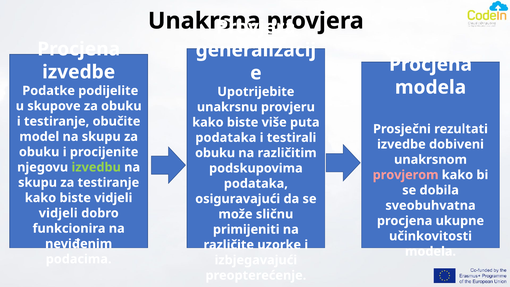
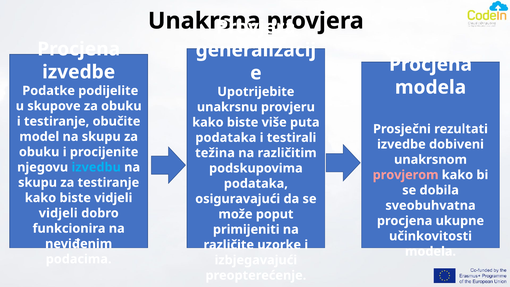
obuku at (215, 153): obuku -> težina
izvedbu colour: light green -> light blue
sličnu: sličnu -> poput
